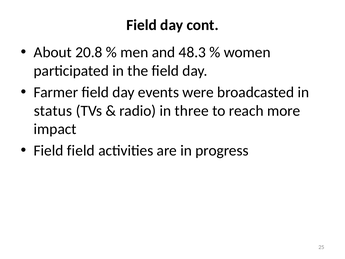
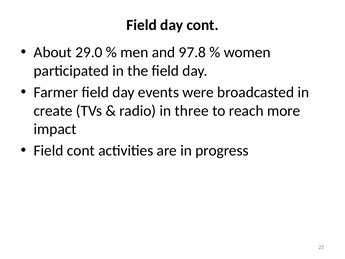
20.8: 20.8 -> 29.0
48.3: 48.3 -> 97.8
status: status -> create
Field field: field -> cont
